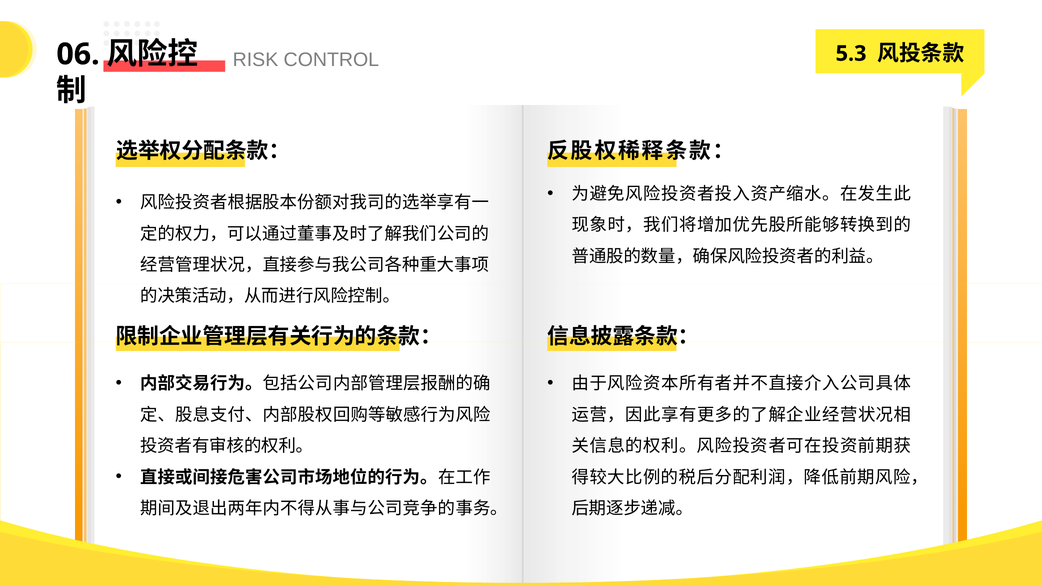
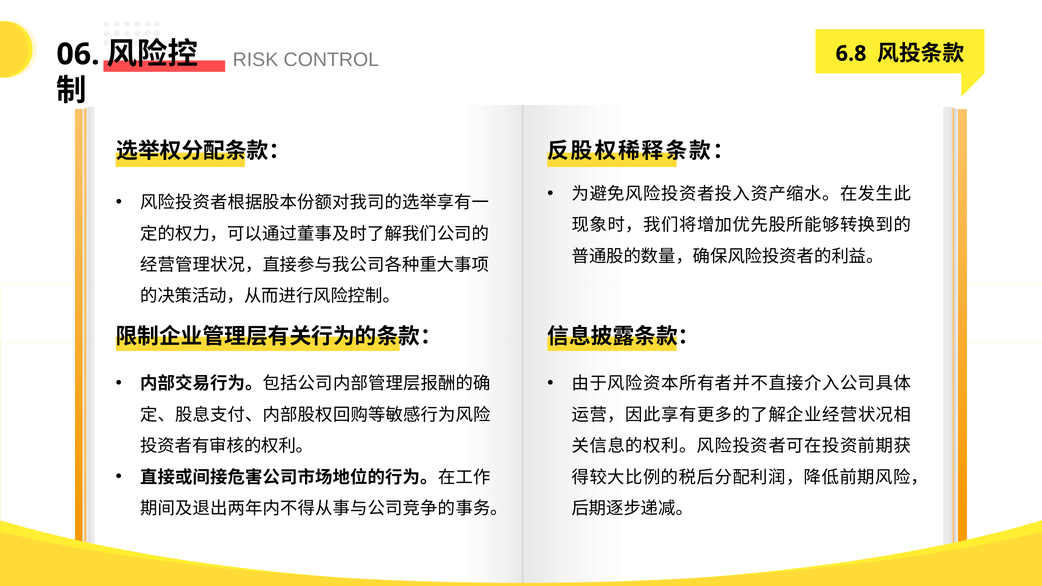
5.3: 5.3 -> 6.8
